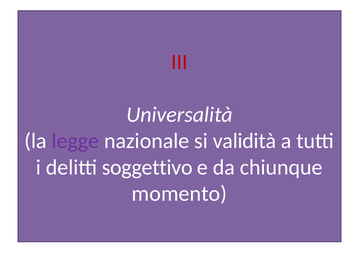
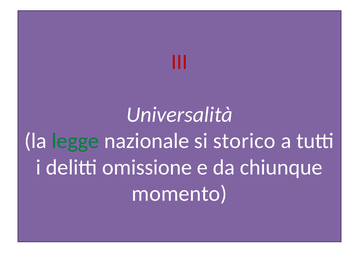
legge colour: purple -> green
validità: validità -> storico
soggettivo: soggettivo -> omissione
